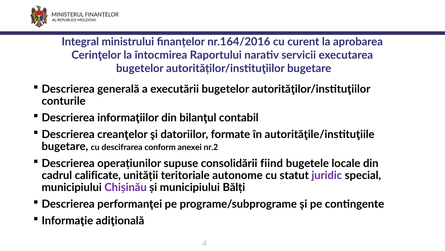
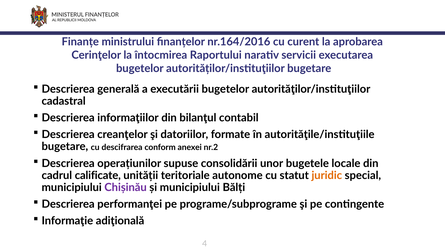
Integral: Integral -> Finanțe
conturile: conturile -> cadastral
fiind: fiind -> unor
juridic colour: purple -> orange
